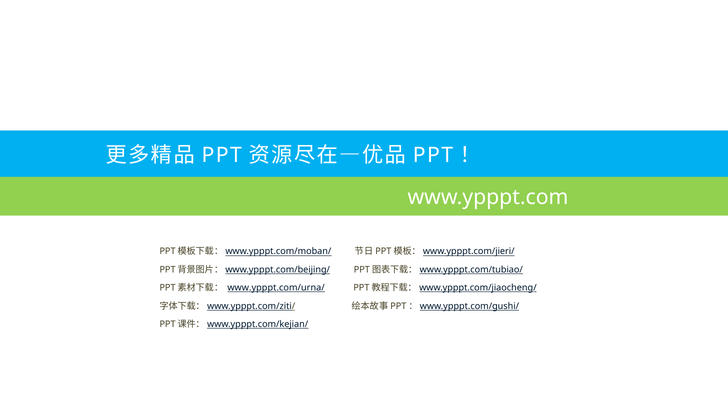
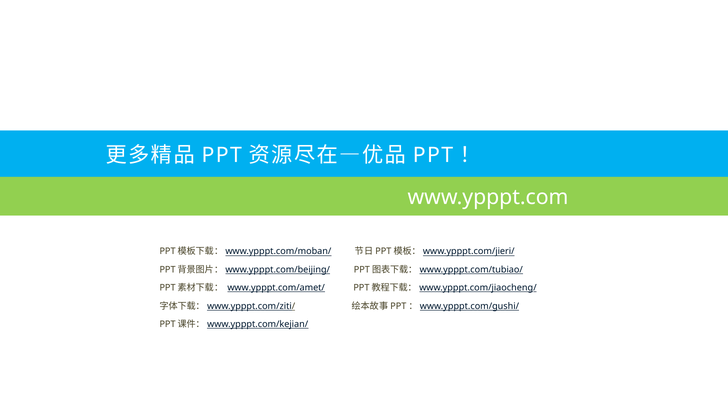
www.ypppt.com/urna/: www.ypppt.com/urna/ -> www.ypppt.com/amet/
